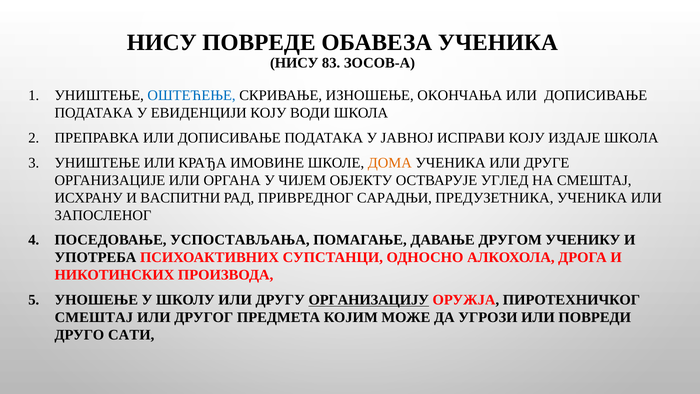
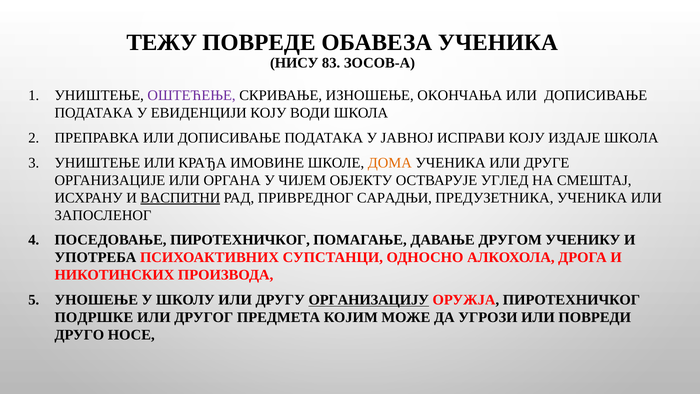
НИСУ at (162, 42): НИСУ -> ТЕЖУ
ОШТЕЋЕЊЕ colour: blue -> purple
ВАСПИТНИ underline: none -> present
ПОСЕДОВАЊЕ УСПОСТАВЉАЊА: УСПОСТАВЉАЊА -> ПИРОТЕХНИЧКОГ
СМЕШТАЈ at (94, 317): СМЕШТАЈ -> ПОДРШКЕ
САТИ: САТИ -> НОСЕ
